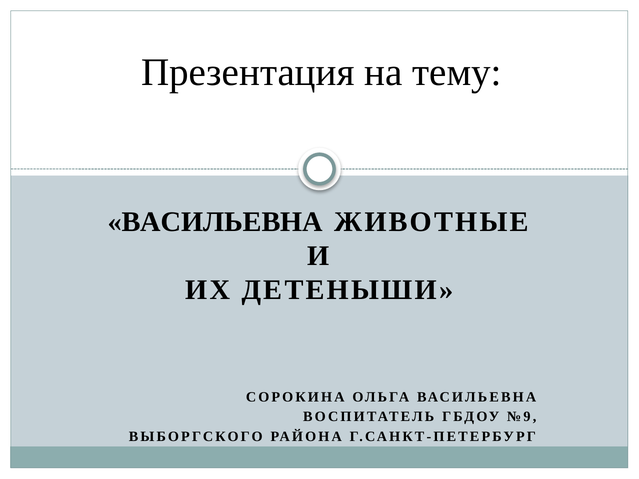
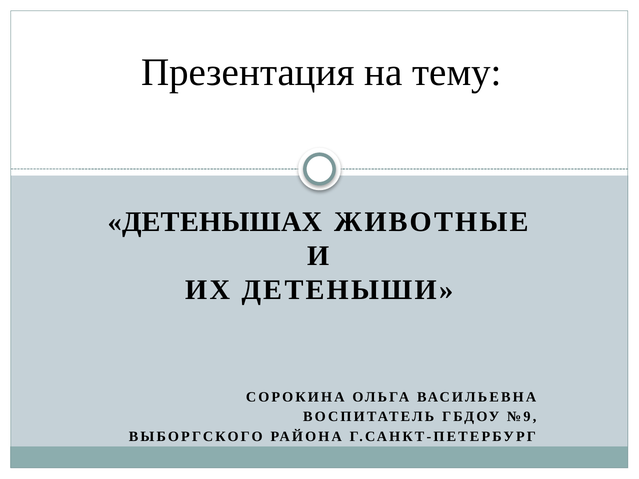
ВАСИЛЬЕВНА at (215, 222): ВАСИЛЬЕВНА -> ДЕТЕНЫШАХ
